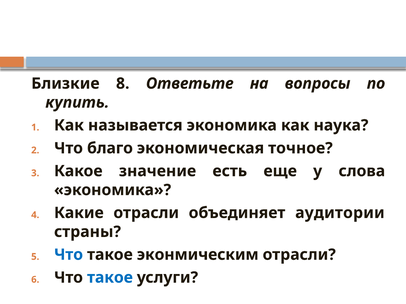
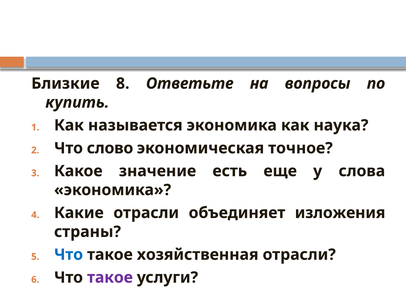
благо: благо -> слово
аудитории: аудитории -> изложения
эконмическим: эконмическим -> хозяйственная
такое at (110, 278) colour: blue -> purple
